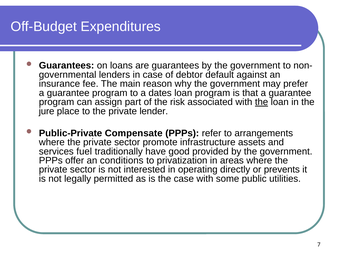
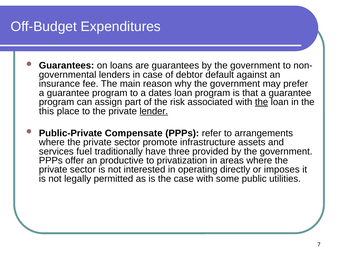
jure: jure -> this
lender underline: none -> present
good: good -> three
conditions: conditions -> productive
prevents: prevents -> imposes
